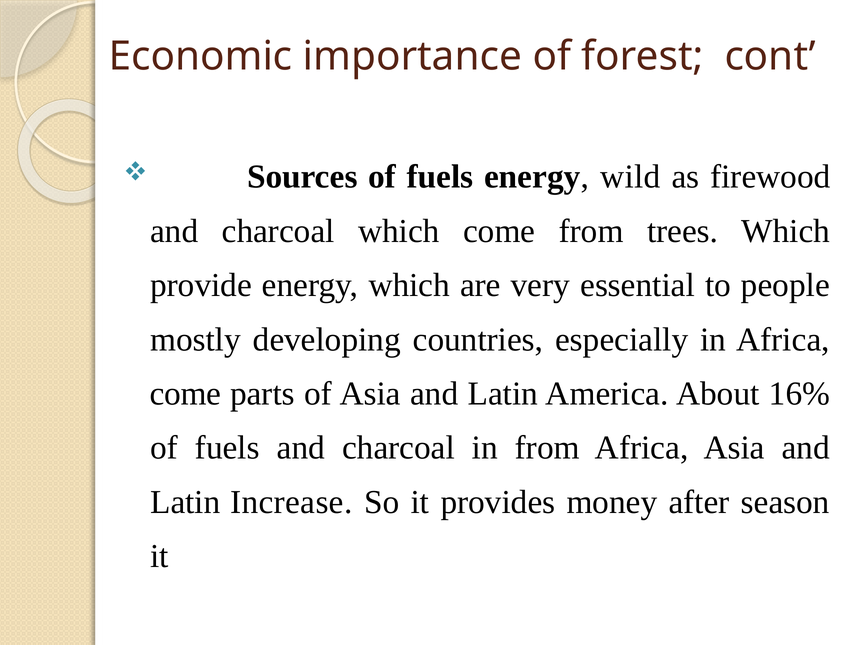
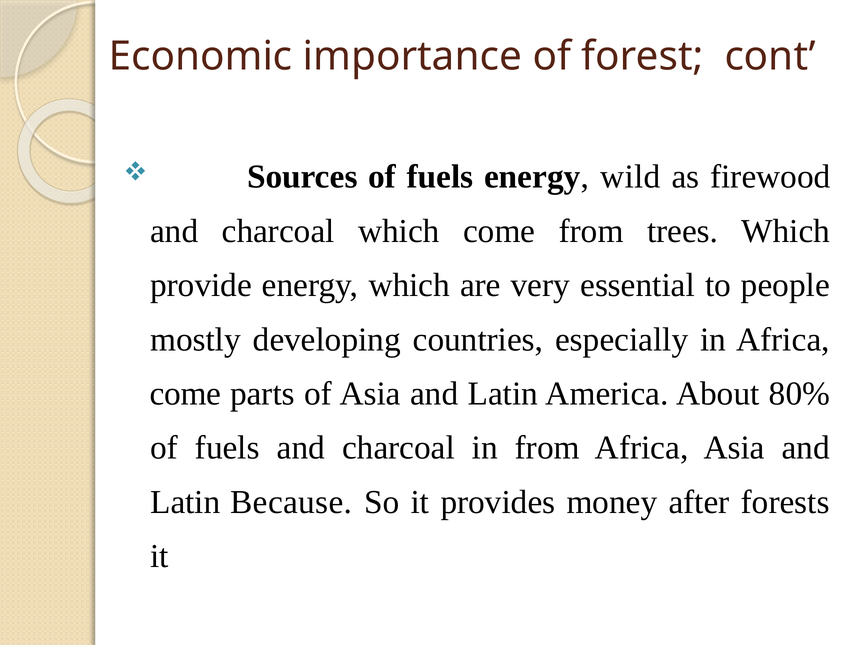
16%: 16% -> 80%
Increase: Increase -> Because
season: season -> forests
